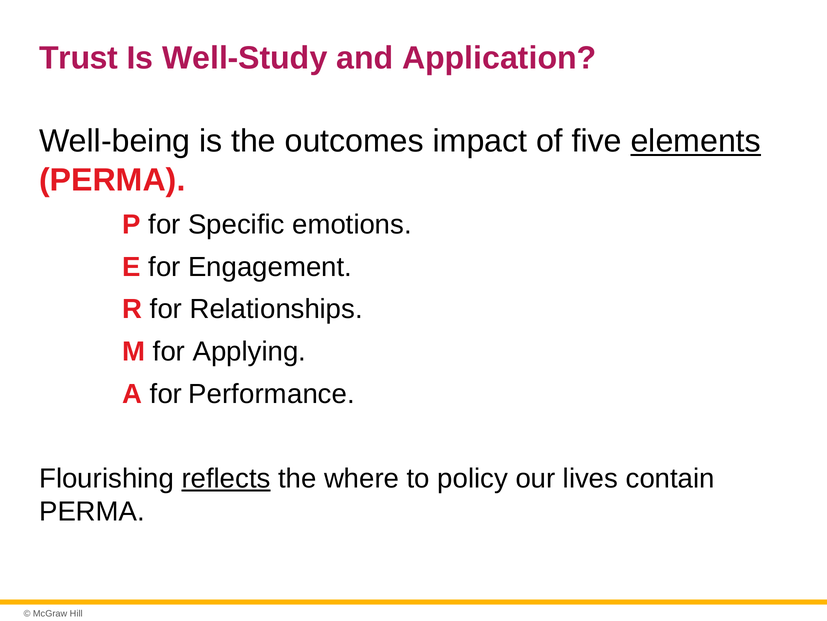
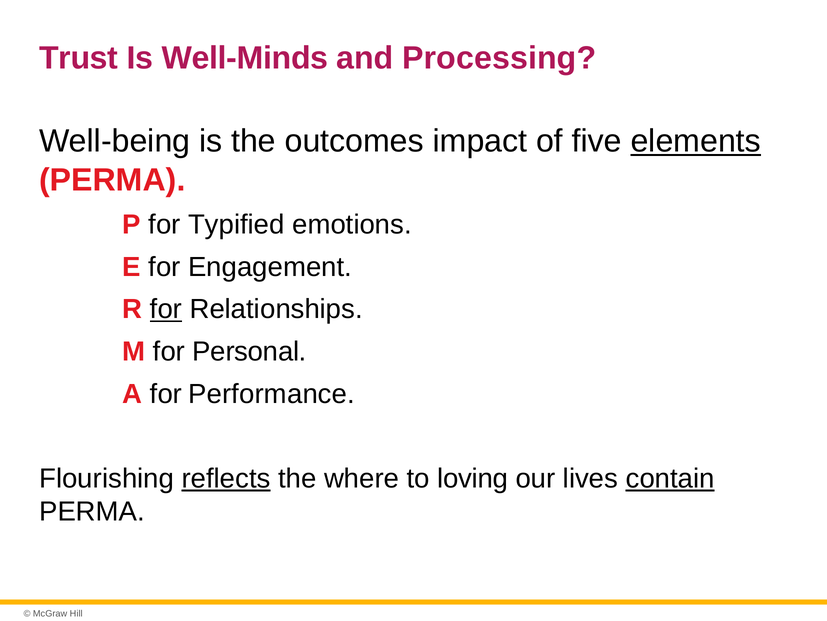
Well-Study: Well-Study -> Well-Minds
Application: Application -> Processing
Specific: Specific -> Typified
for at (166, 309) underline: none -> present
Applying: Applying -> Personal
policy: policy -> loving
contain underline: none -> present
